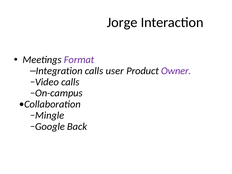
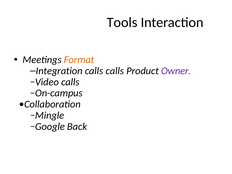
Jorge: Jorge -> Tools
Format colour: purple -> orange
calls user: user -> calls
